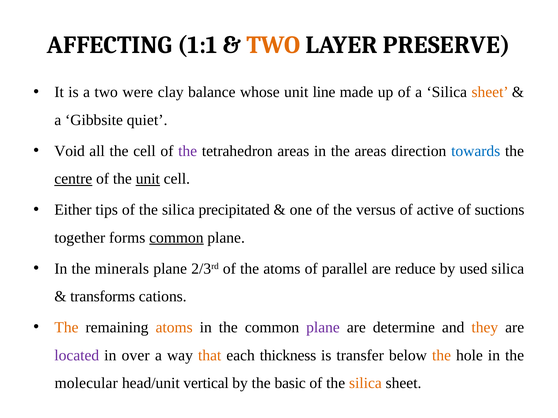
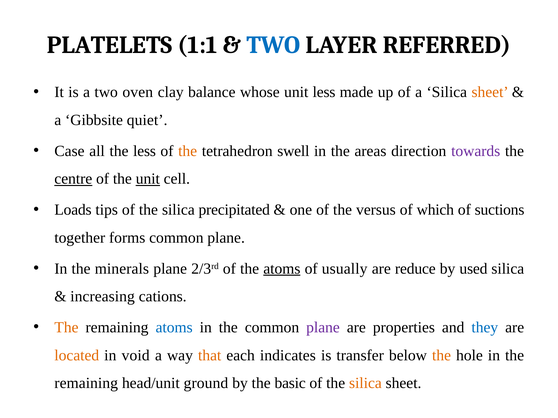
AFFECTING: AFFECTING -> PLATELETS
TWO at (273, 45) colour: orange -> blue
PRESERVE: PRESERVE -> REFERRED
were: were -> oven
unit line: line -> less
Void: Void -> Case
the cell: cell -> less
the at (188, 151) colour: purple -> orange
tetrahedron areas: areas -> swell
towards colour: blue -> purple
Either: Either -> Loads
active: active -> which
common at (176, 238) underline: present -> none
atoms at (282, 269) underline: none -> present
parallel: parallel -> usually
transforms: transforms -> increasing
atoms at (174, 328) colour: orange -> blue
determine: determine -> properties
they colour: orange -> blue
located colour: purple -> orange
over: over -> void
thickness: thickness -> indicates
molecular at (86, 384): molecular -> remaining
vertical: vertical -> ground
